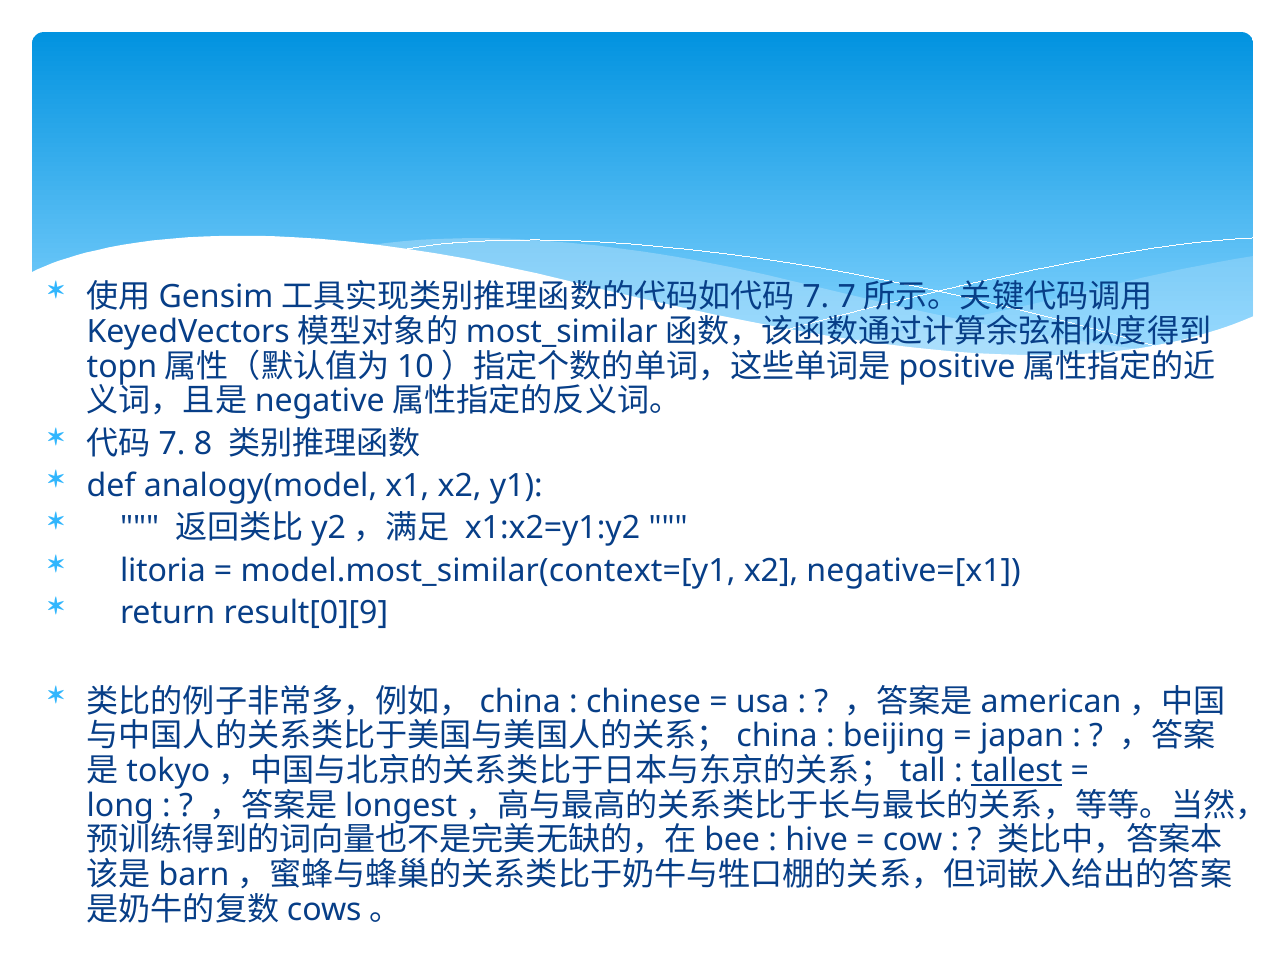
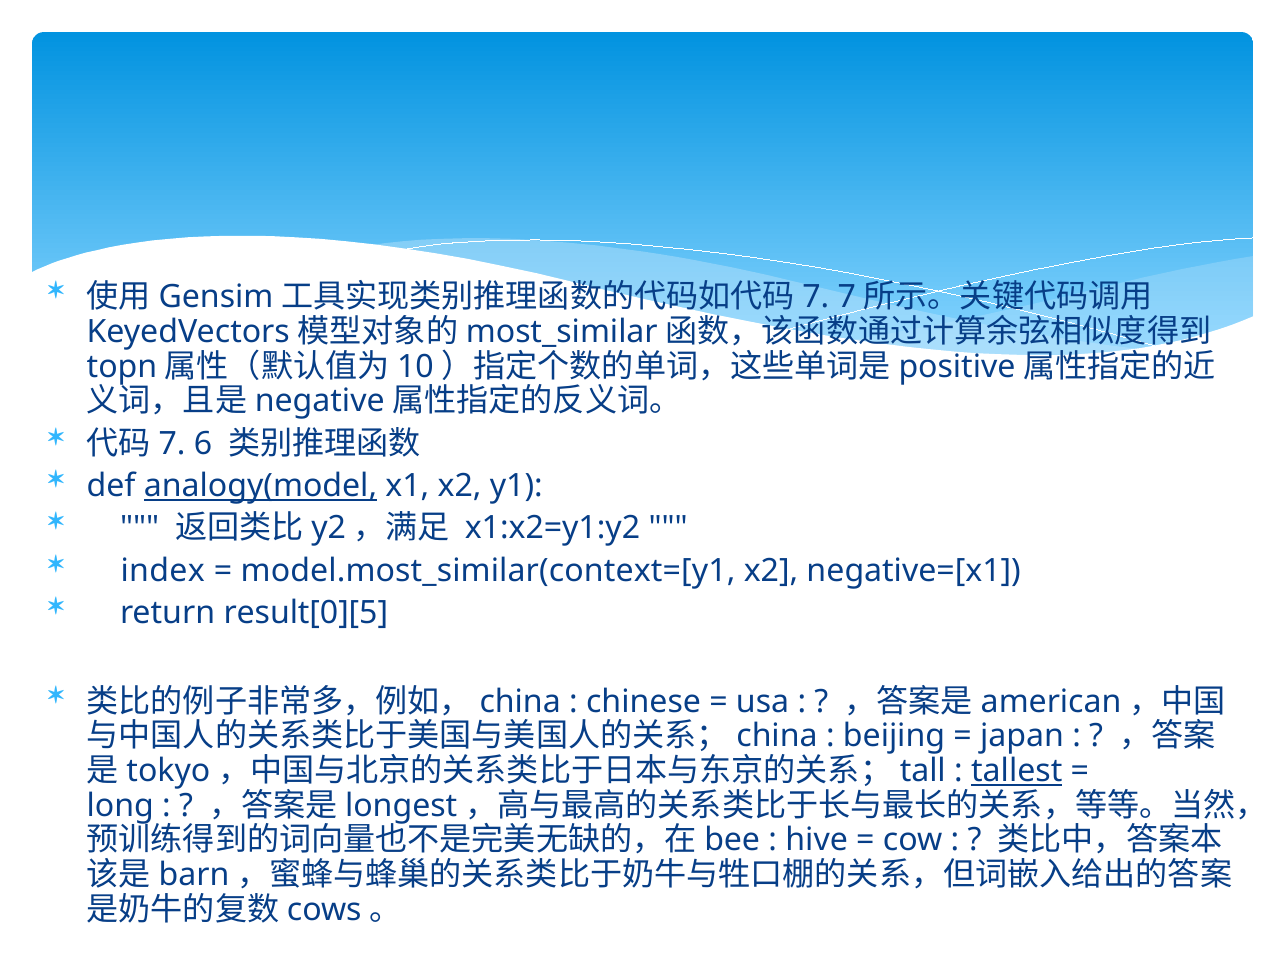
8: 8 -> 6
analogy(model underline: none -> present
litoria: litoria -> index
result[0][9: result[0][9 -> result[0][5
